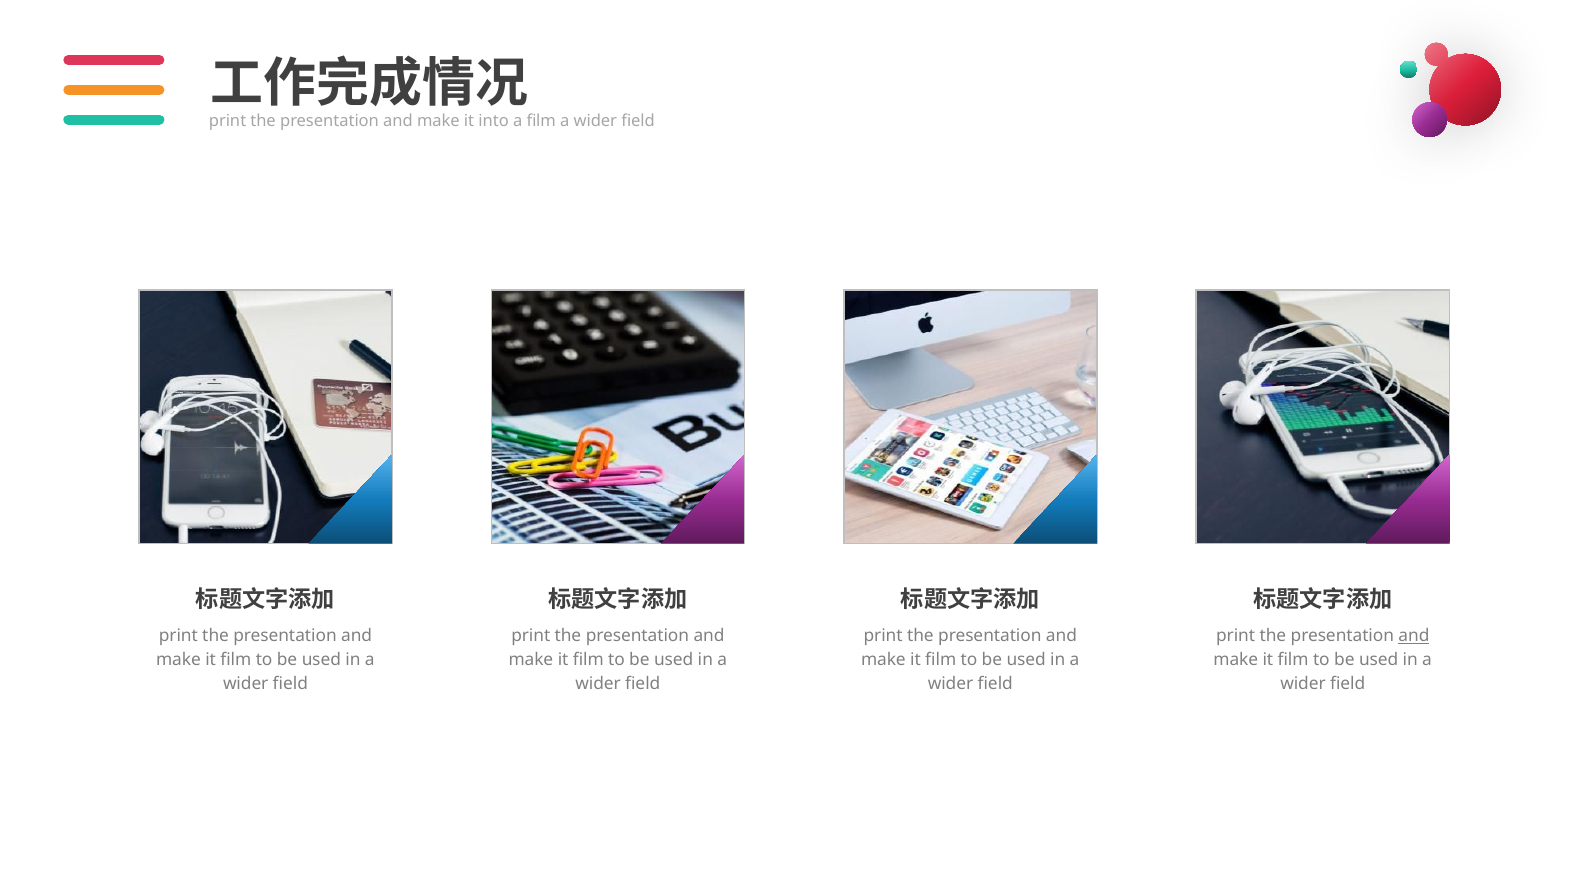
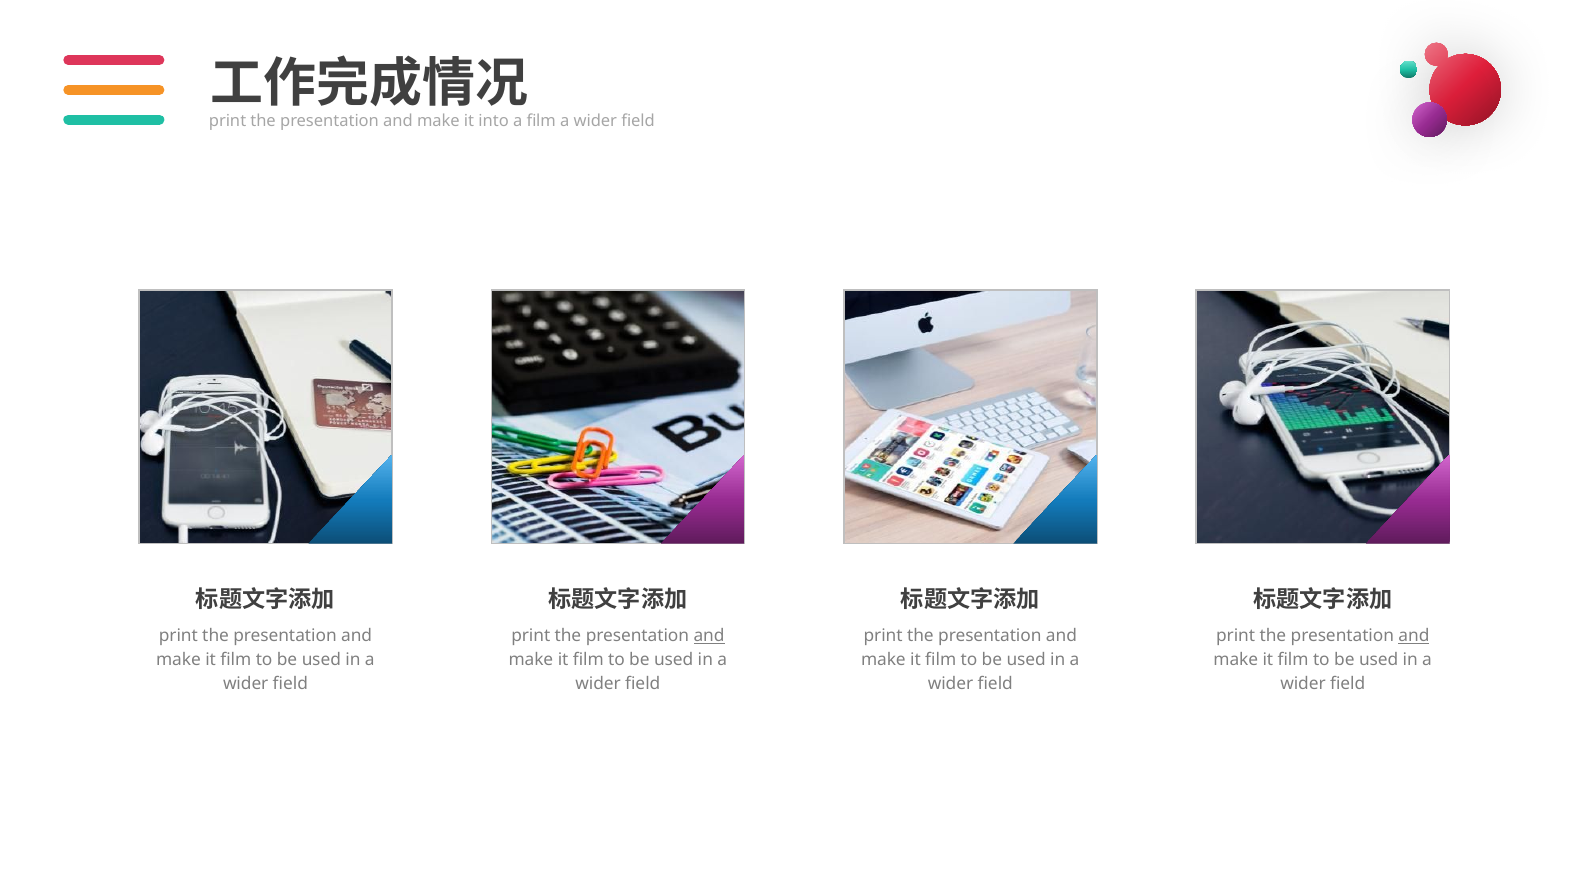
and at (709, 636) underline: none -> present
